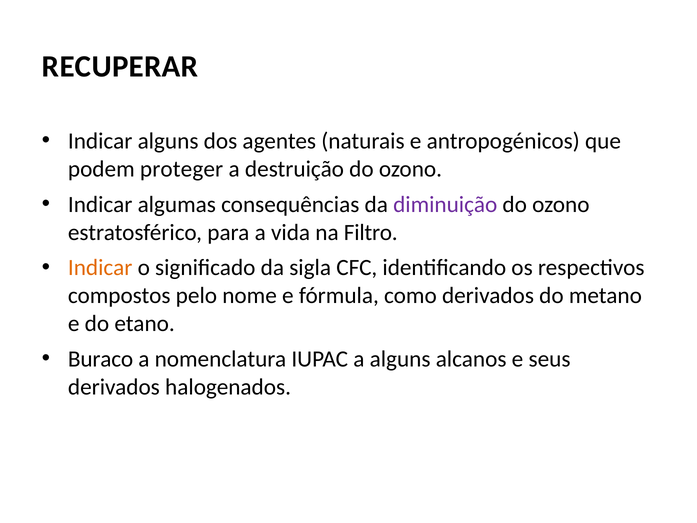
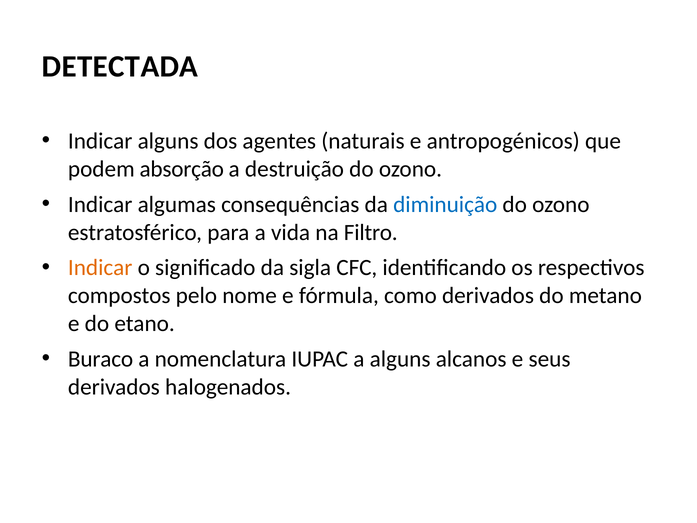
RECUPERAR: RECUPERAR -> DETECTADA
proteger: proteger -> absorção
diminuição colour: purple -> blue
